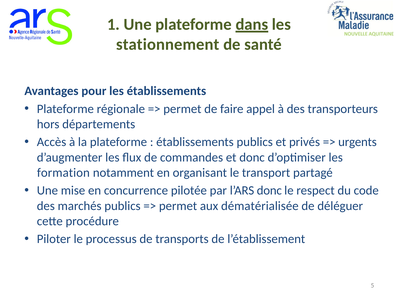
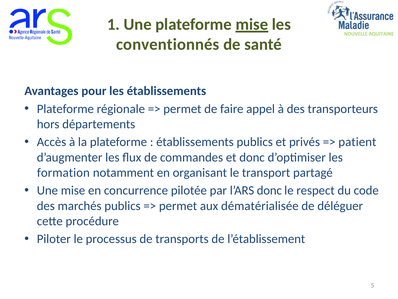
plateforme dans: dans -> mise
stationnement: stationnement -> conventionnés
urgents: urgents -> patient
